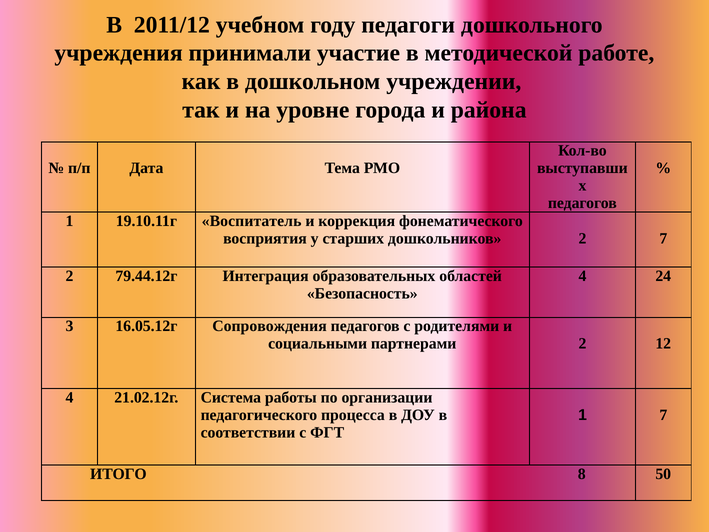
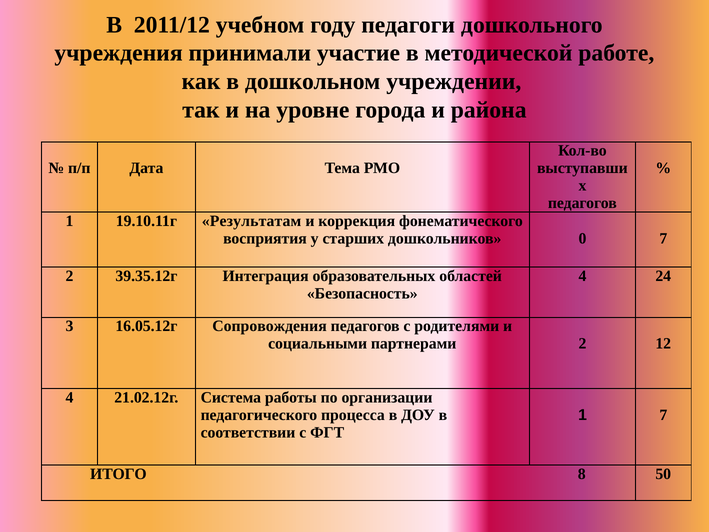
Воспитатель: Воспитатель -> Результатам
дошкольников 2: 2 -> 0
79.44.12г: 79.44.12г -> 39.35.12г
